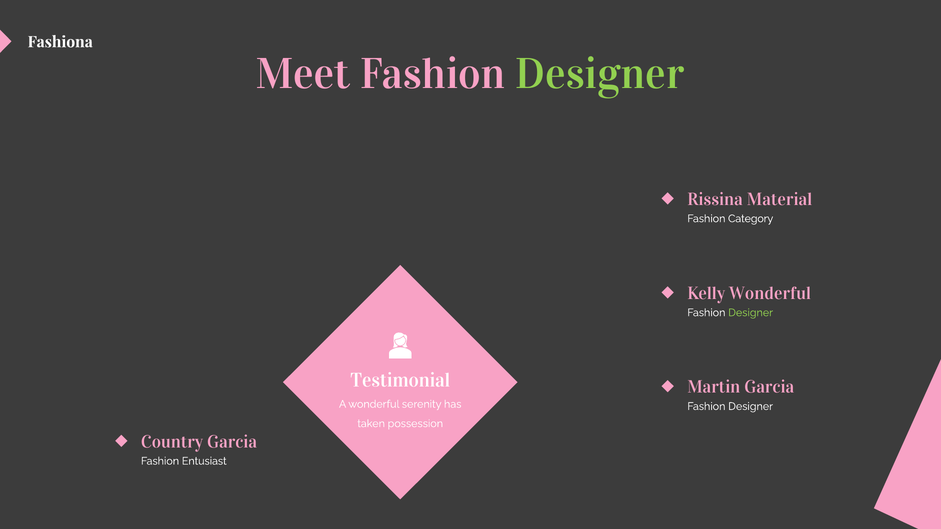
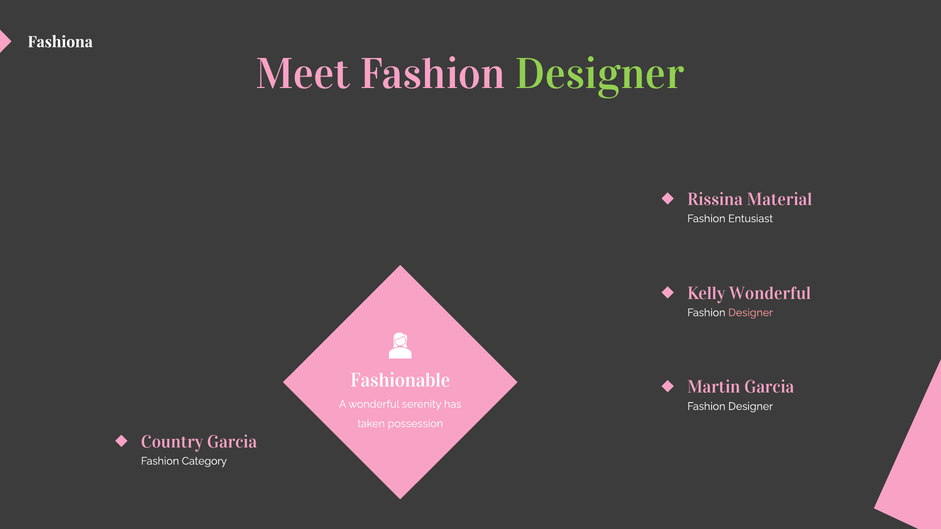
Category: Category -> Entusiast
Designer at (751, 313) colour: light green -> pink
Testimonial: Testimonial -> Fashionable
Entusiast: Entusiast -> Category
